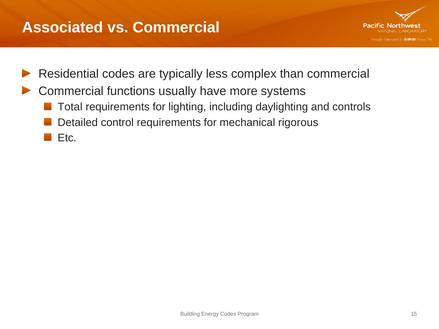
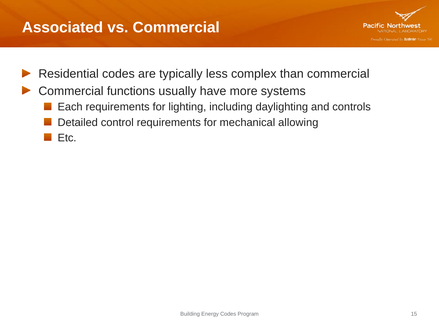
Total: Total -> Each
rigorous: rigorous -> allowing
